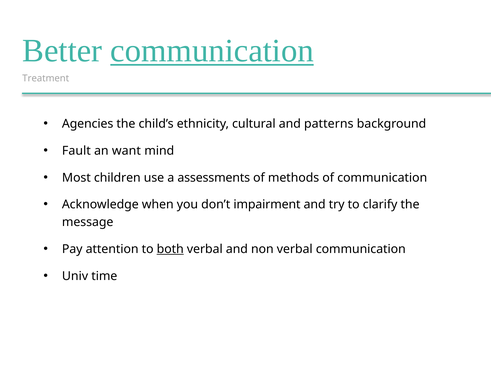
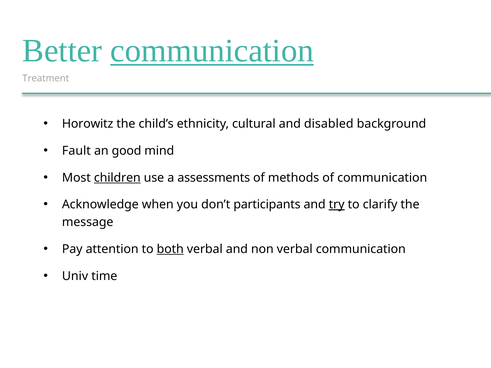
Agencies: Agencies -> Horowitz
patterns: patterns -> disabled
want: want -> good
children underline: none -> present
impairment: impairment -> participants
try underline: none -> present
